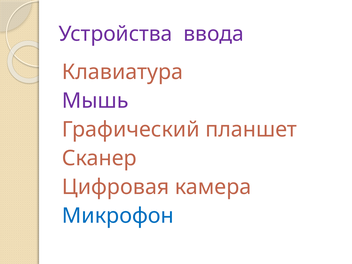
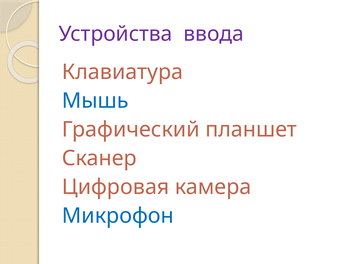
Мышь colour: purple -> blue
